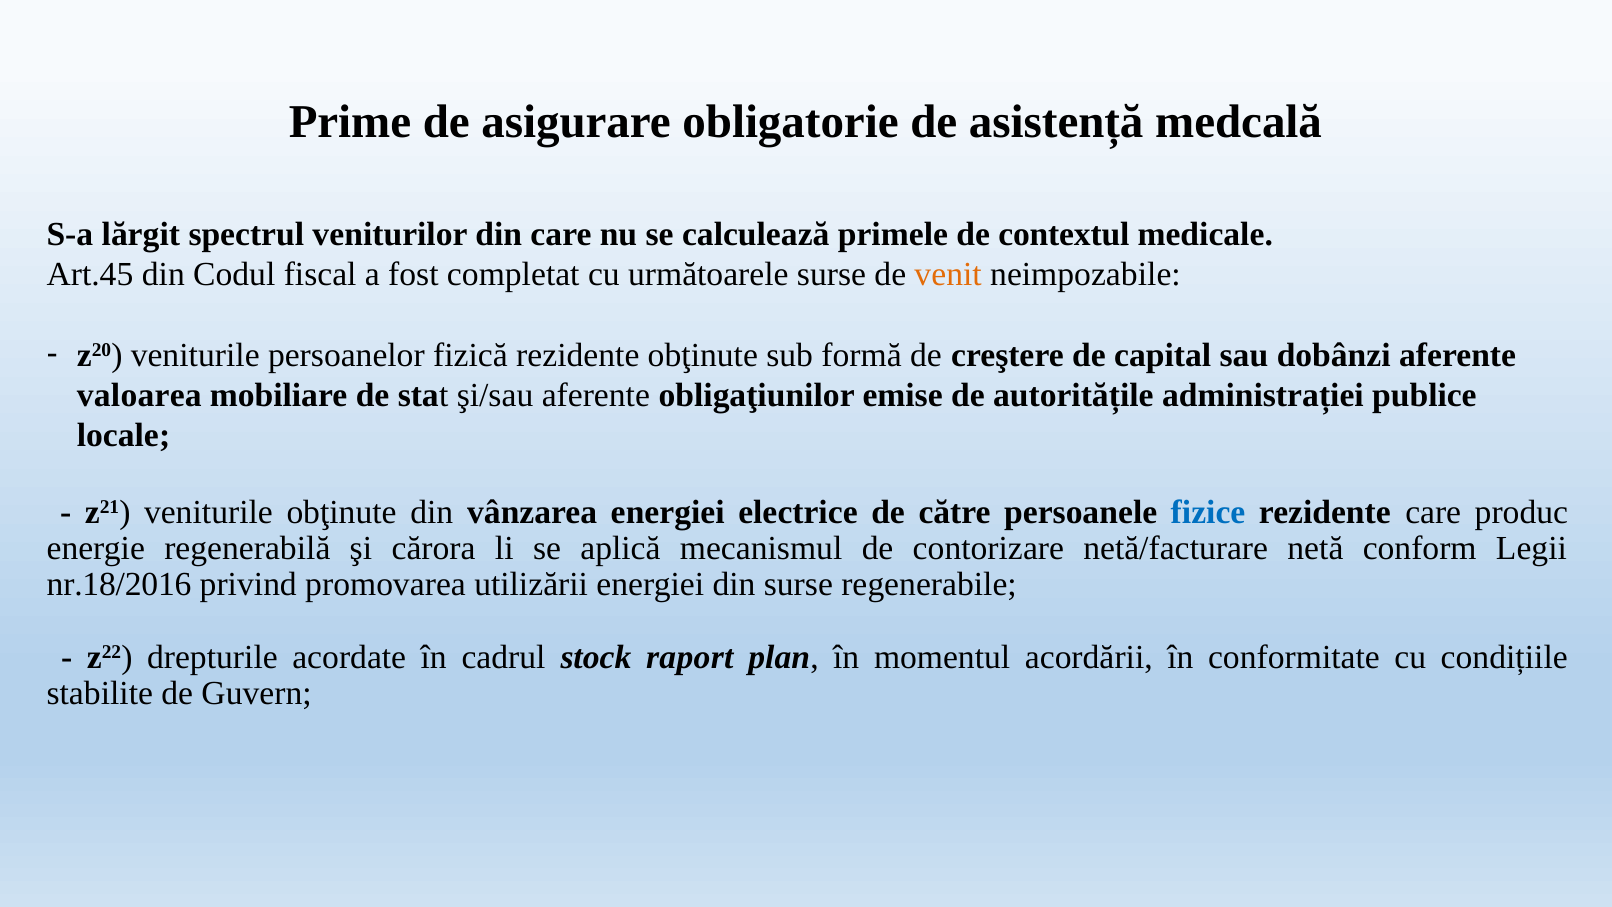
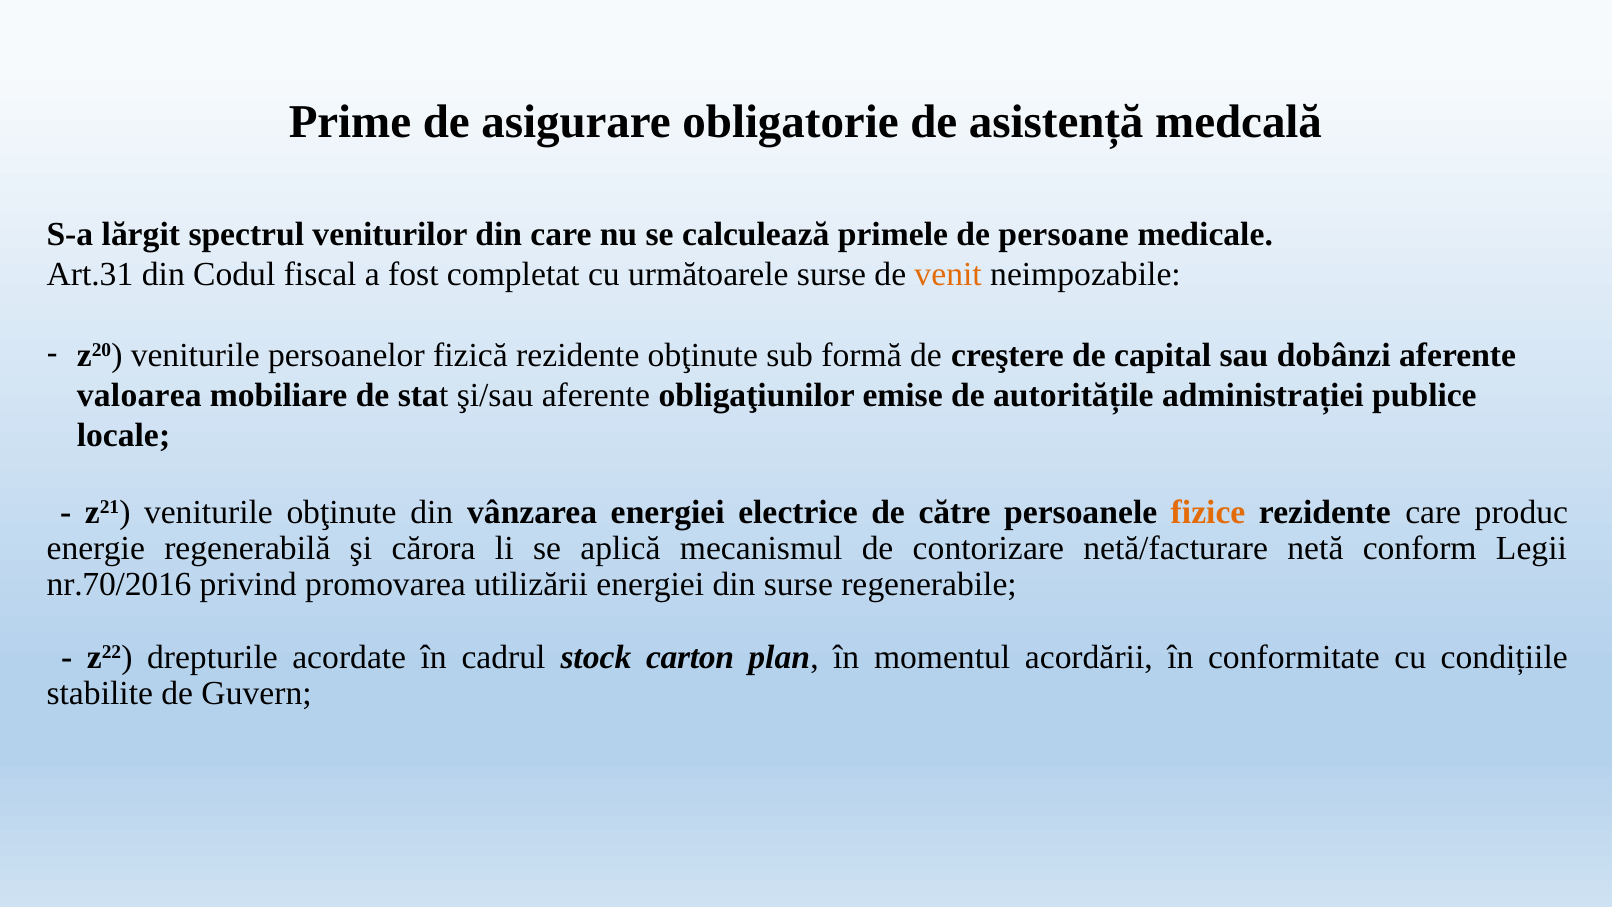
contextul: contextul -> persoane
Art.45: Art.45 -> Art.31
fizice colour: blue -> orange
nr.18/2016: nr.18/2016 -> nr.70/2016
raport: raport -> carton
